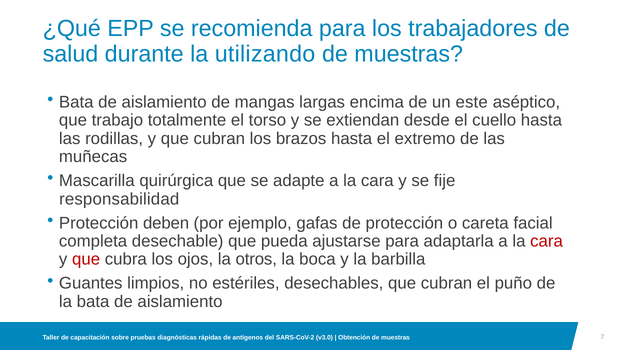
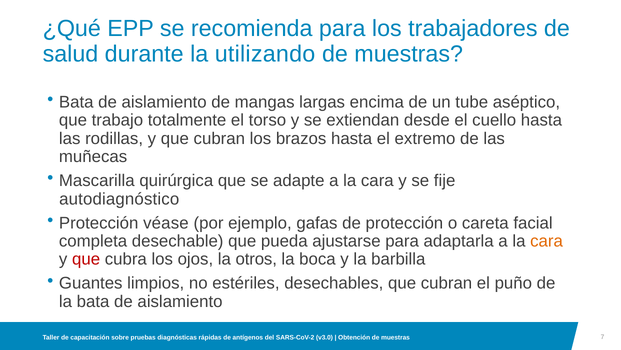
este: este -> tube
responsabilidad: responsabilidad -> autodiagnóstico
deben: deben -> véase
cara at (547, 241) colour: red -> orange
